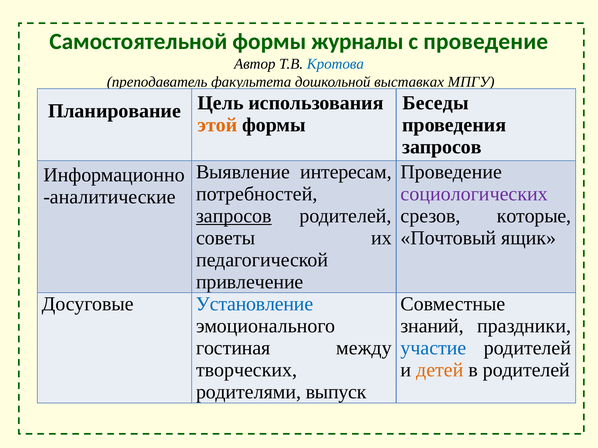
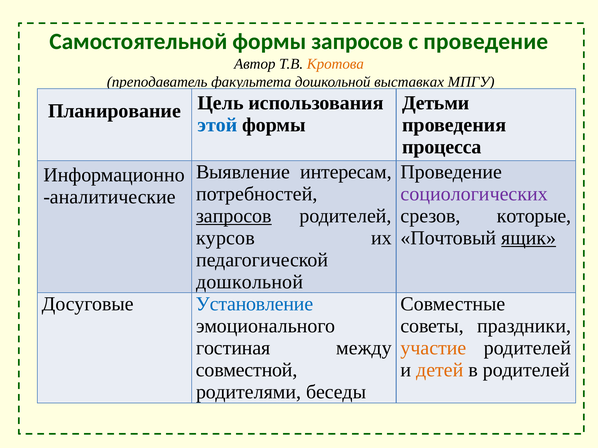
формы журналы: журналы -> запросов
Кротова colour: blue -> orange
Беседы: Беседы -> Детьми
этой colour: orange -> blue
запросов at (442, 147): запросов -> процесса
советы: советы -> курсов
ящик underline: none -> present
привлечение at (250, 282): привлечение -> дошкольной
знаний: знаний -> советы
участие colour: blue -> orange
творческих: творческих -> совместной
выпуск: выпуск -> беседы
